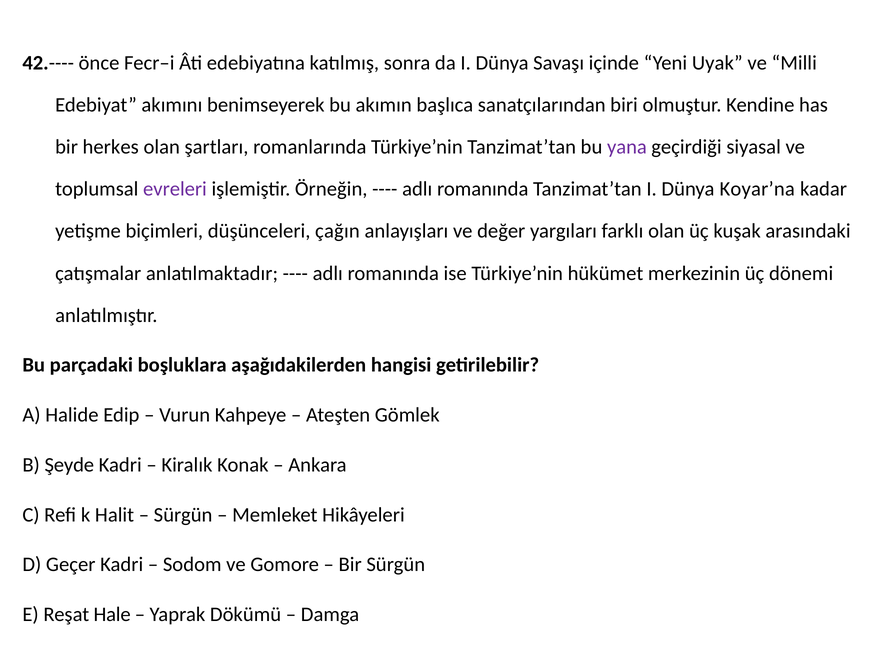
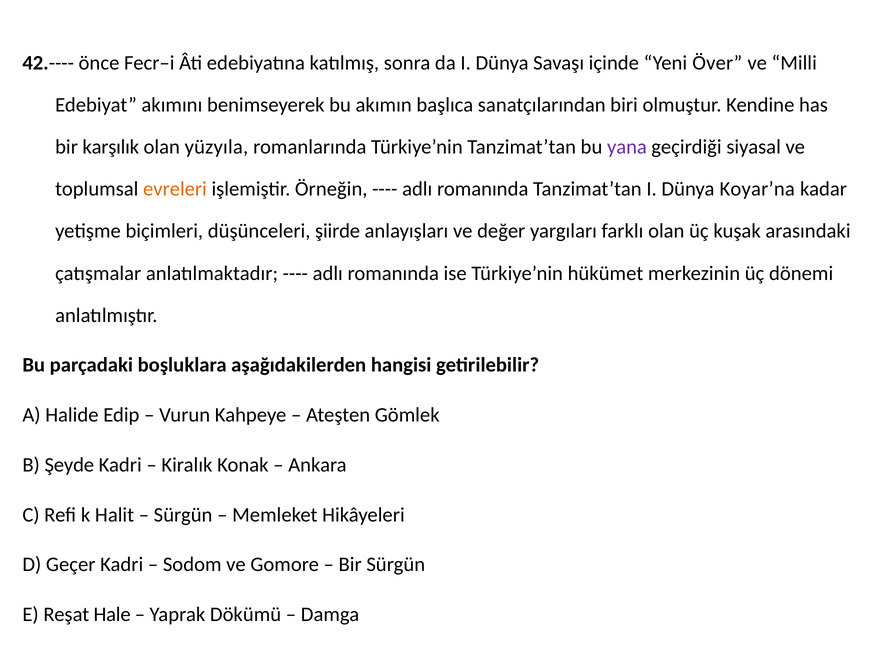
Uyak: Uyak -> Över
herkes: herkes -> karşılık
şartları: şartları -> yüzyıla
evreleri colour: purple -> orange
çağın: çağın -> şiirde
